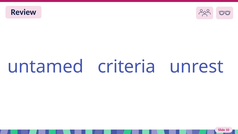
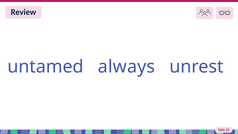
criteria: criteria -> always
